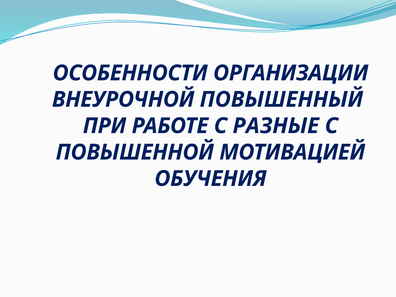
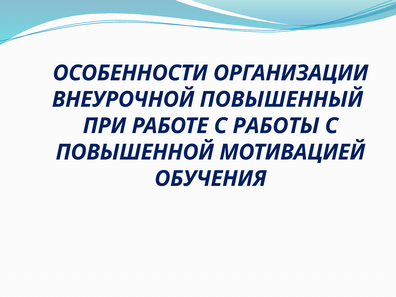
РАЗНЫЕ: РАЗНЫЕ -> РАБОТЫ
